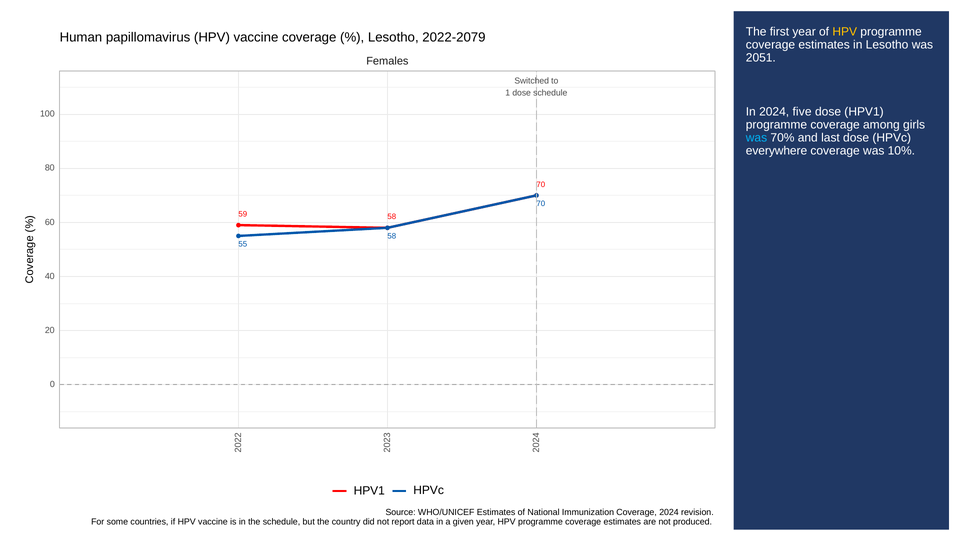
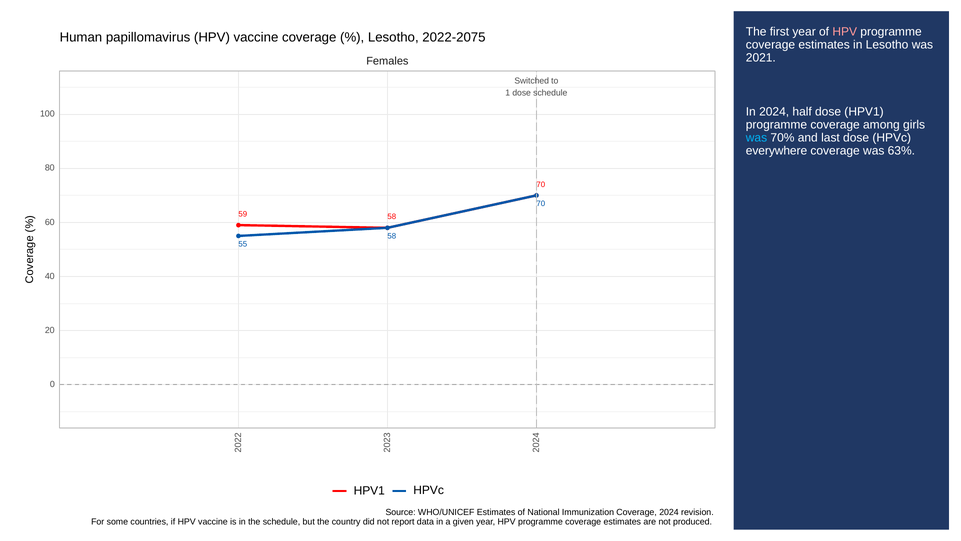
HPV at (845, 32) colour: yellow -> pink
2022-2079: 2022-2079 -> 2022-2075
2051: 2051 -> 2021
five: five -> half
10%: 10% -> 63%
